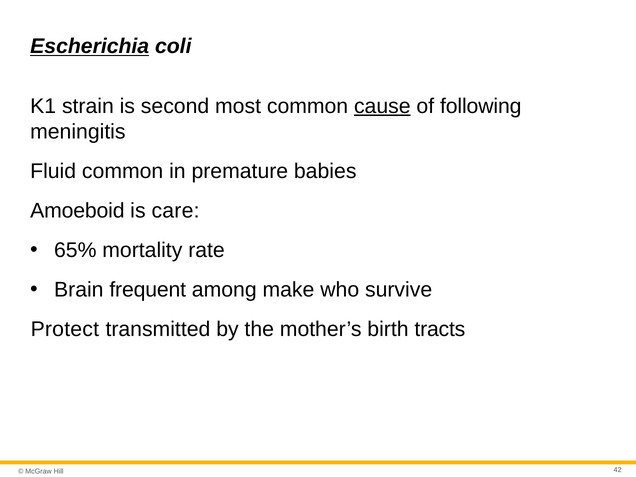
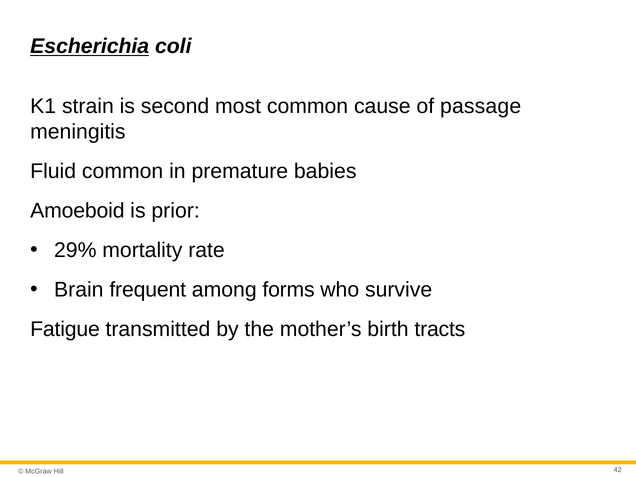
cause underline: present -> none
following: following -> passage
care: care -> prior
65%: 65% -> 29%
make: make -> forms
Protect: Protect -> Fatigue
